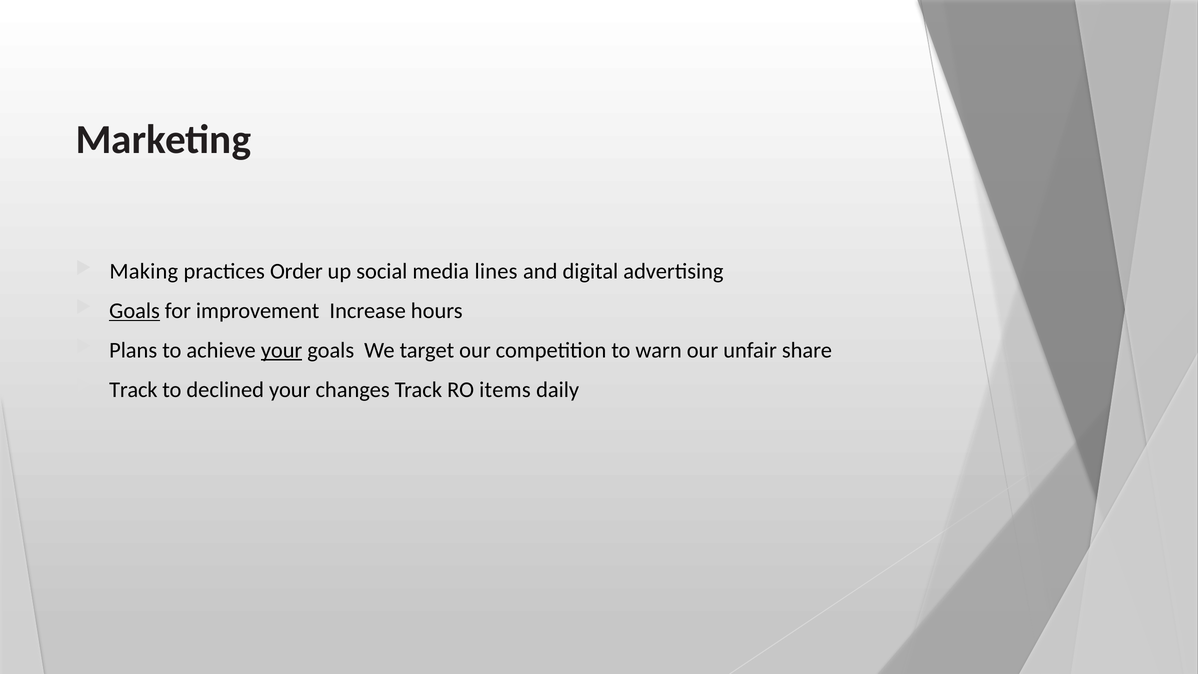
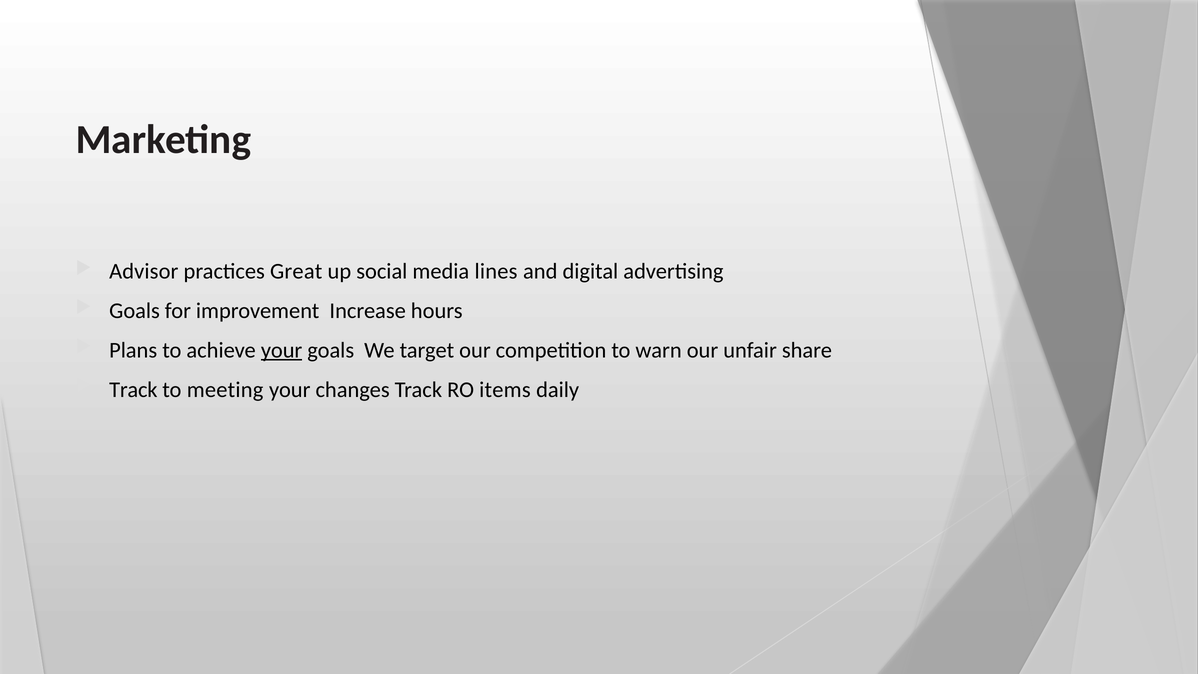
Making: Making -> Advisor
Order: Order -> Great
Goals at (135, 311) underline: present -> none
declined: declined -> meeting
